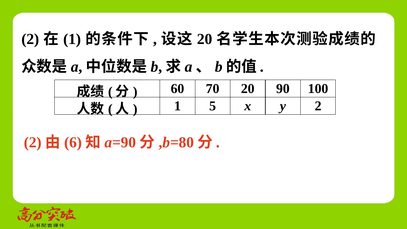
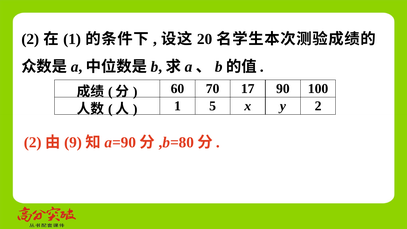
70 20: 20 -> 17
6: 6 -> 9
